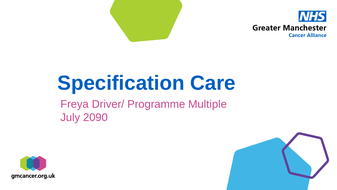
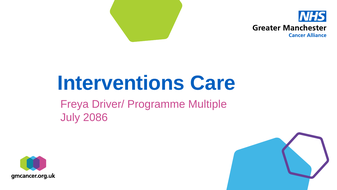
Specification: Specification -> Interventions
2090: 2090 -> 2086
